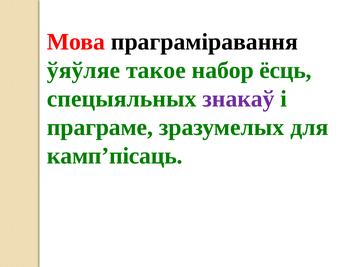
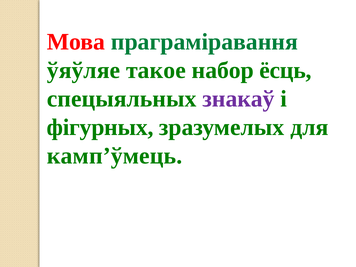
праграміравання colour: black -> green
праграме: праграме -> фігурных
камп’пісаць: камп’пісаць -> камп’ўмець
